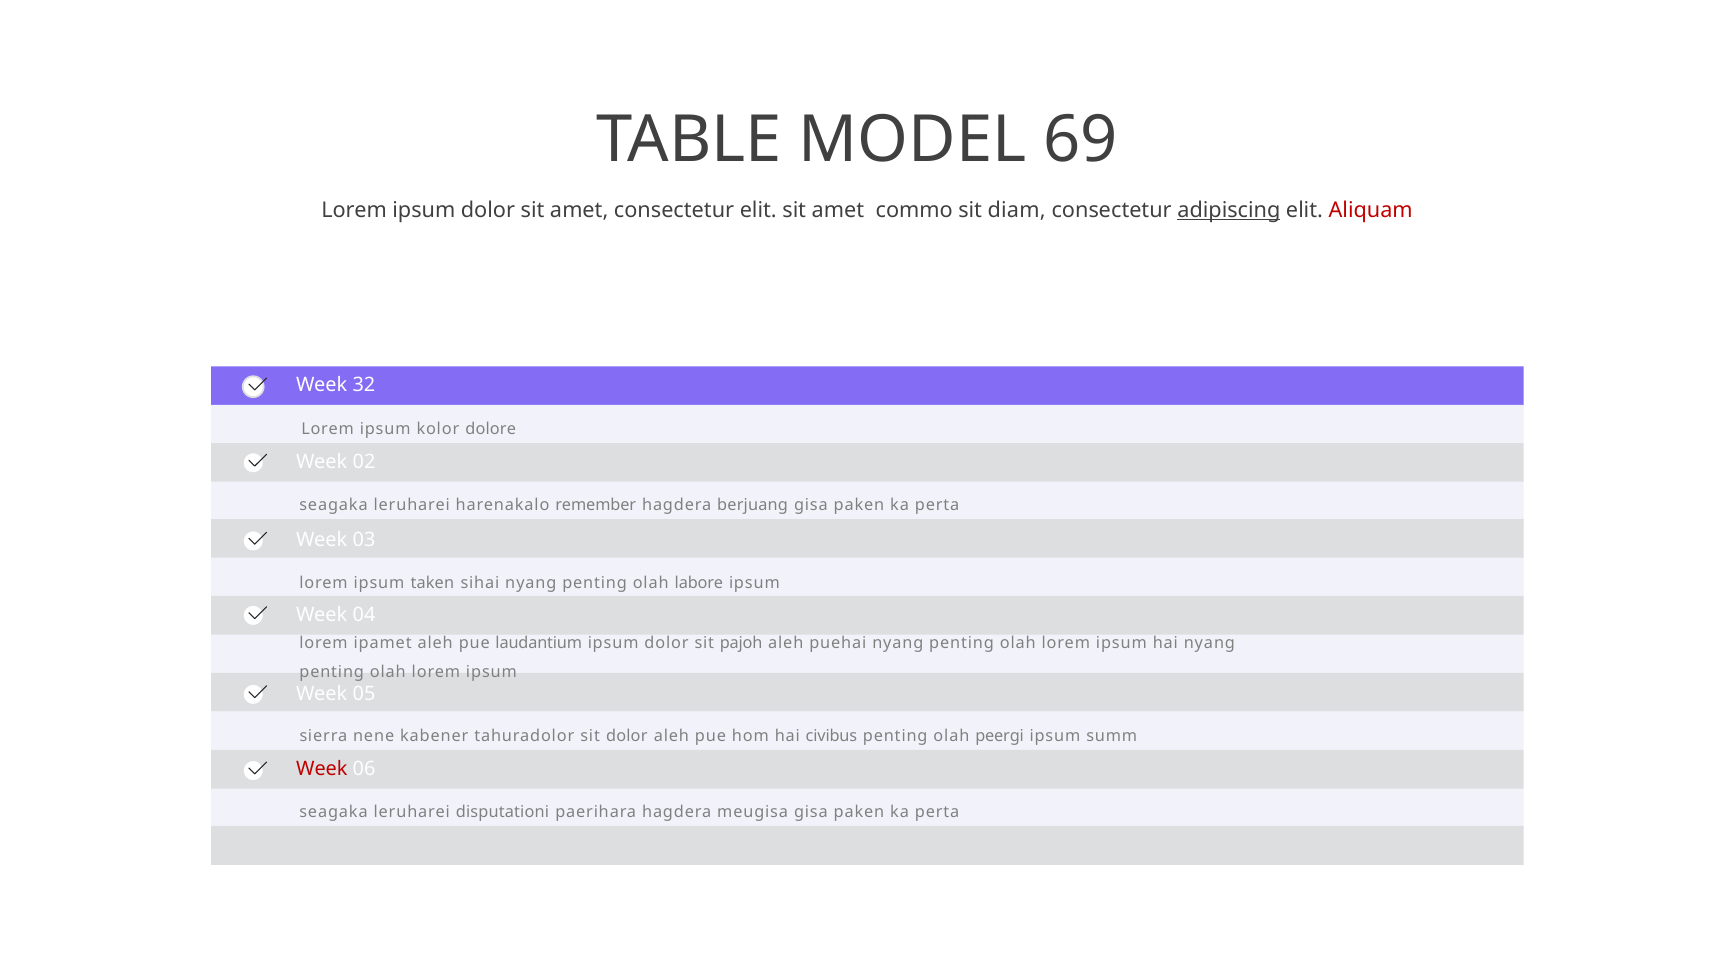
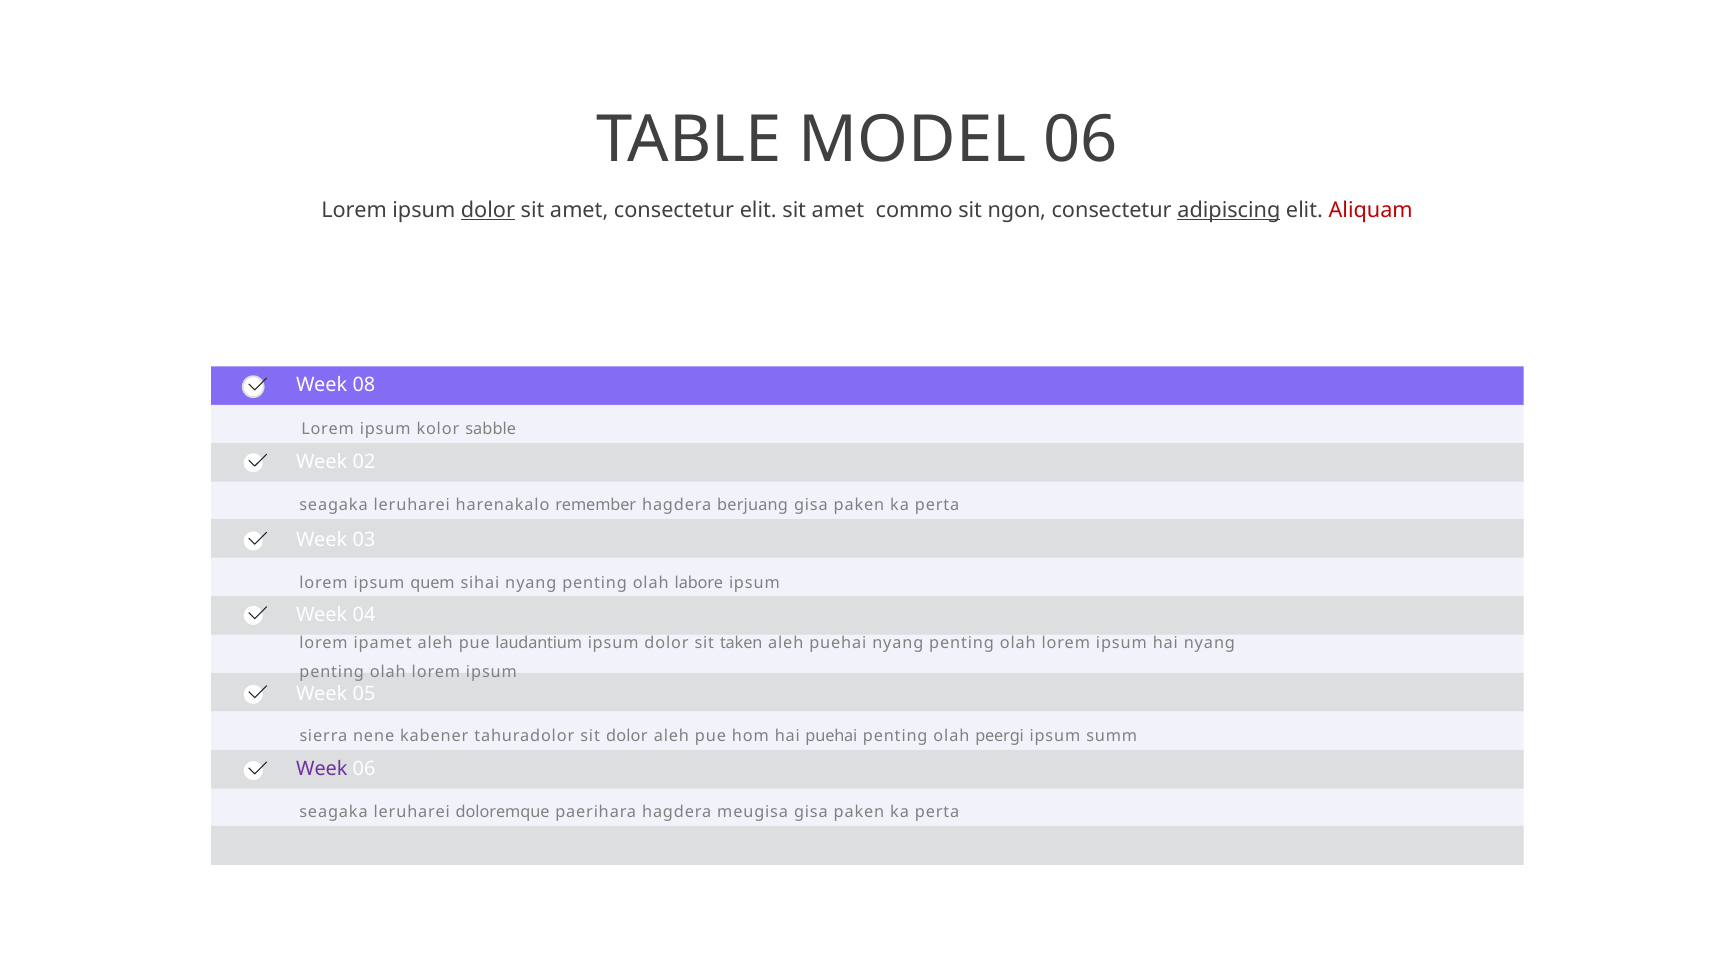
MODEL 69: 69 -> 06
dolor at (488, 210) underline: none -> present
diam: diam -> ngon
32: 32 -> 08
dolore: dolore -> sabble
taken: taken -> quem
pajoh: pajoh -> taken
hai civibus: civibus -> puehai
Week at (322, 769) colour: red -> purple
disputationi: disputationi -> doloremque
